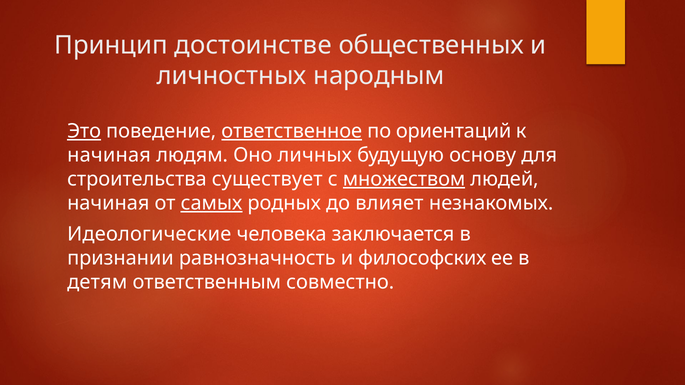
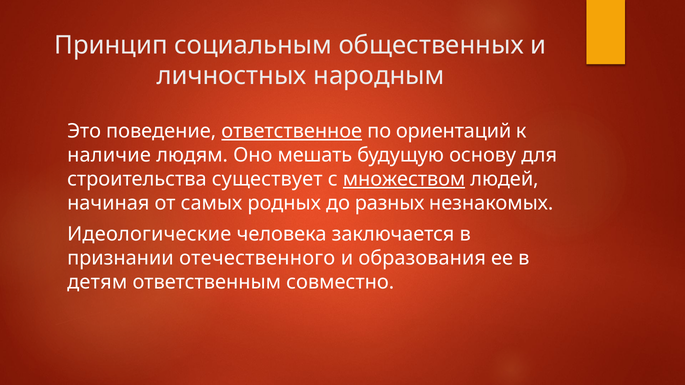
достоинстве: достоинстве -> социальным
Это underline: present -> none
начиная at (109, 155): начиная -> наличие
личных: личных -> мешать
самых underline: present -> none
влияет: влияет -> разных
равнозначность: равнозначность -> отечественного
философских: философских -> образования
